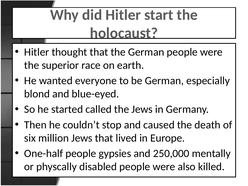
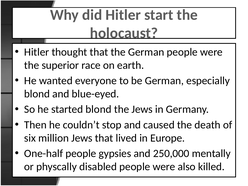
started called: called -> blond
